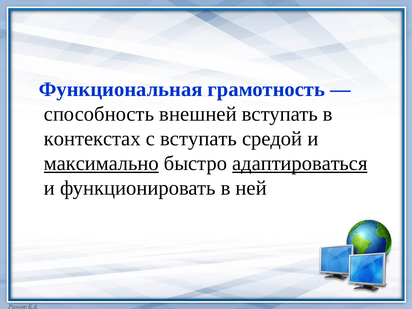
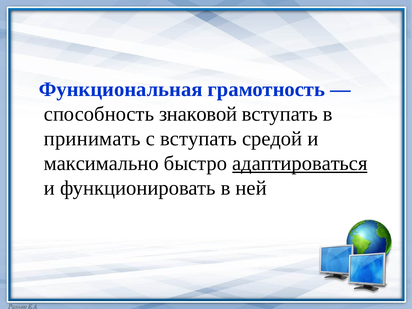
внешней: внешней -> знаковой
контекстах: контекстах -> принимать
максимально underline: present -> none
